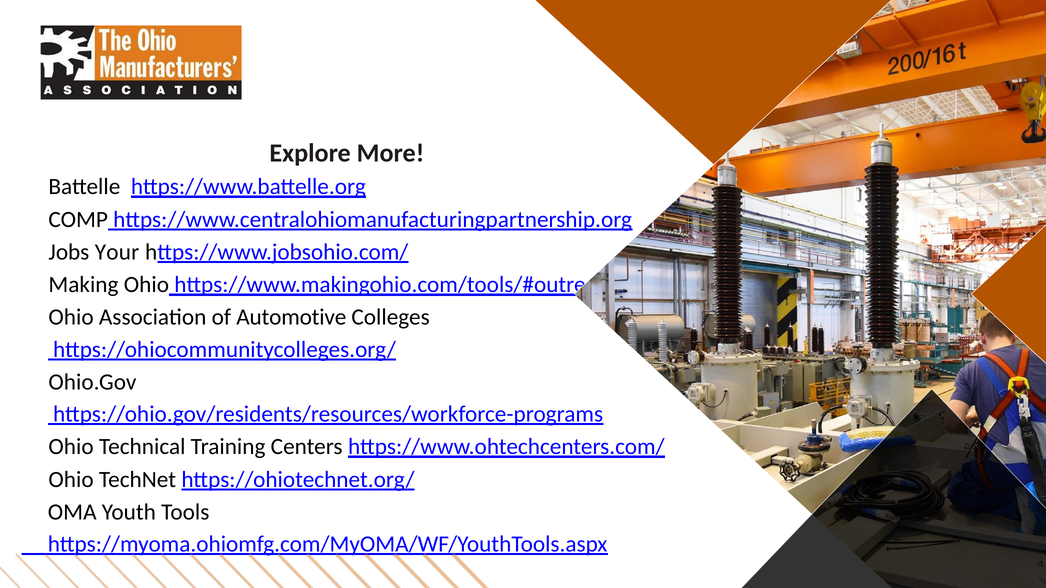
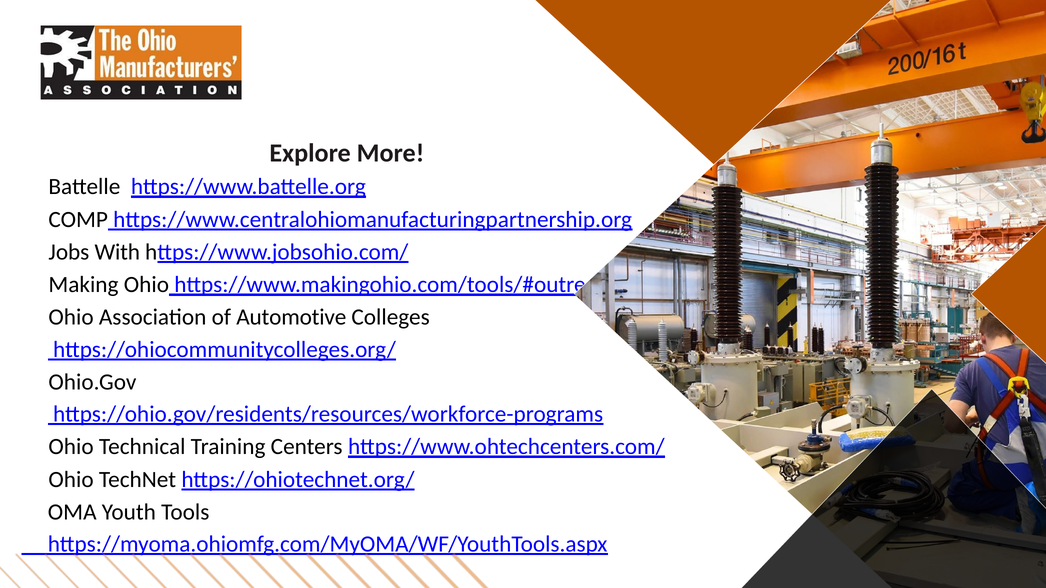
Your: Your -> With
